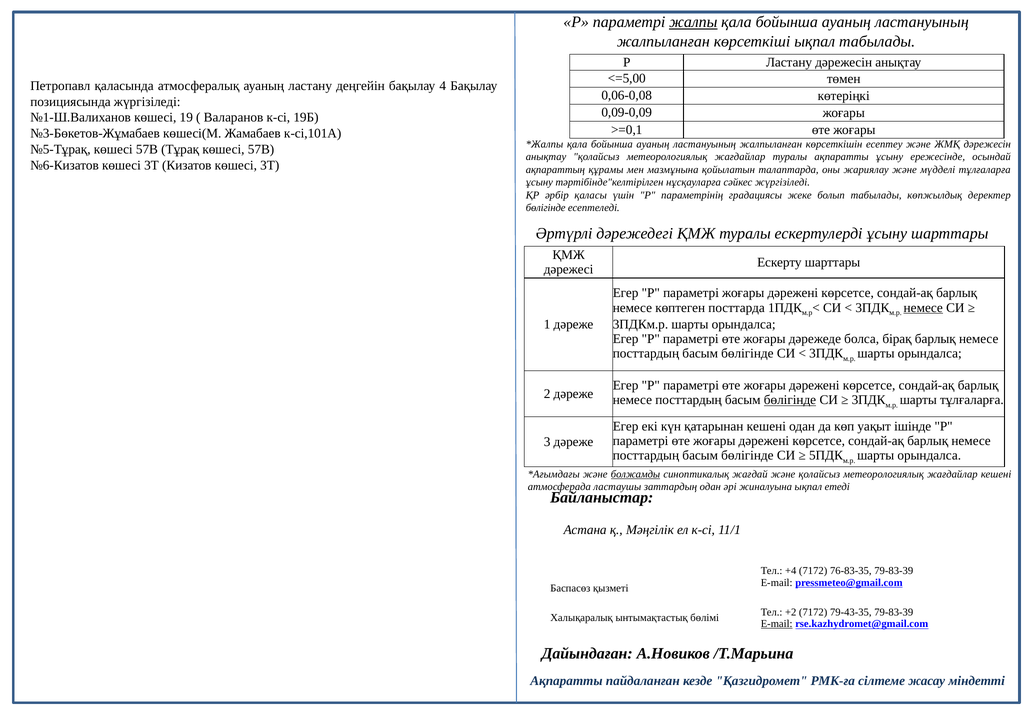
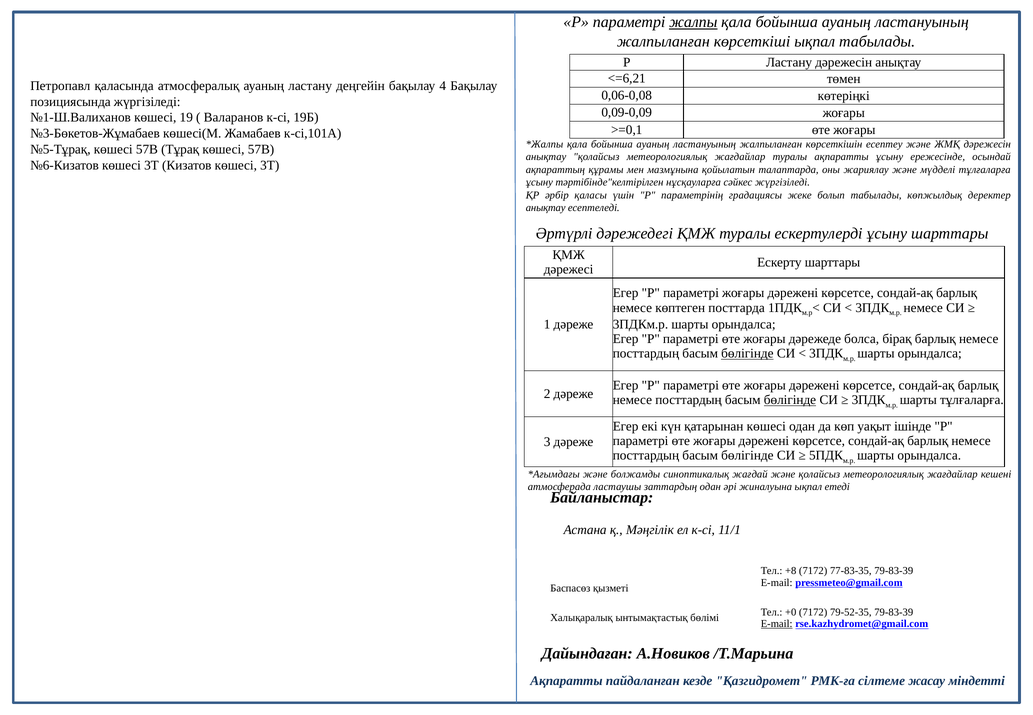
<=5,00: <=5,00 -> <=6,21
бөлігінде at (546, 208): бөлігінде -> анықтау
немесе at (923, 308) underline: present -> none
бөлігінде at (747, 354) underline: none -> present
қатарынан кешені: кешені -> көшесі
болжамды underline: present -> none
+4: +4 -> +8
76-83-35: 76-83-35 -> 77-83-35
+2: +2 -> +0
79-43-35: 79-43-35 -> 79-52-35
